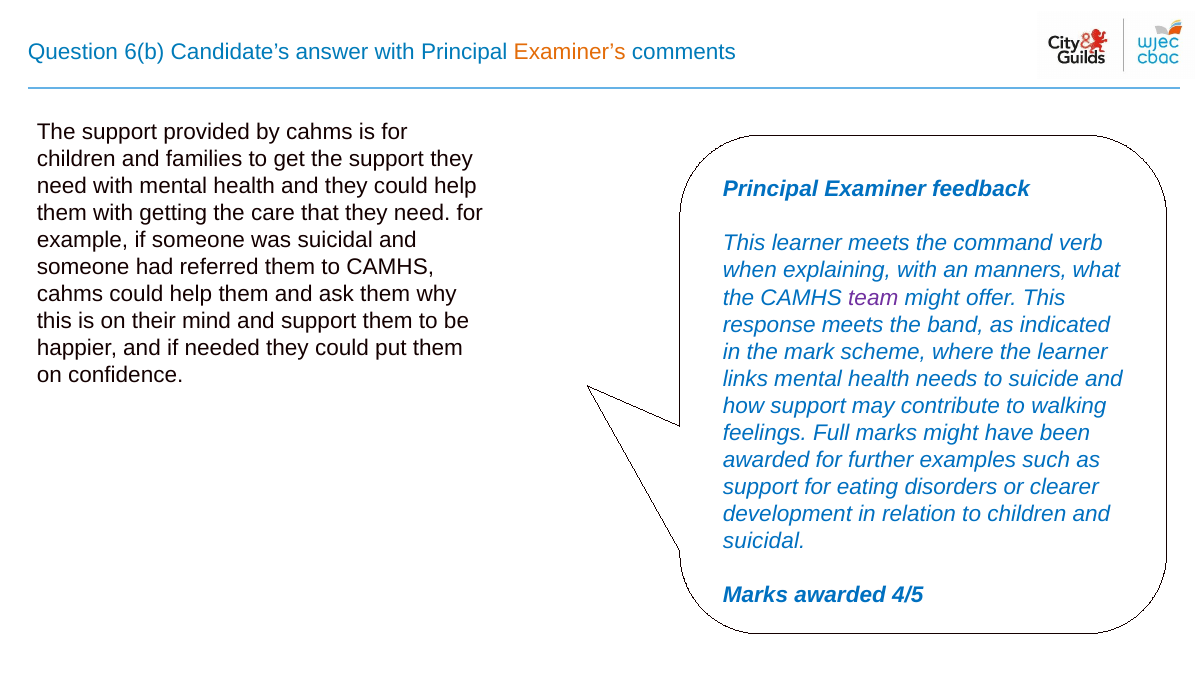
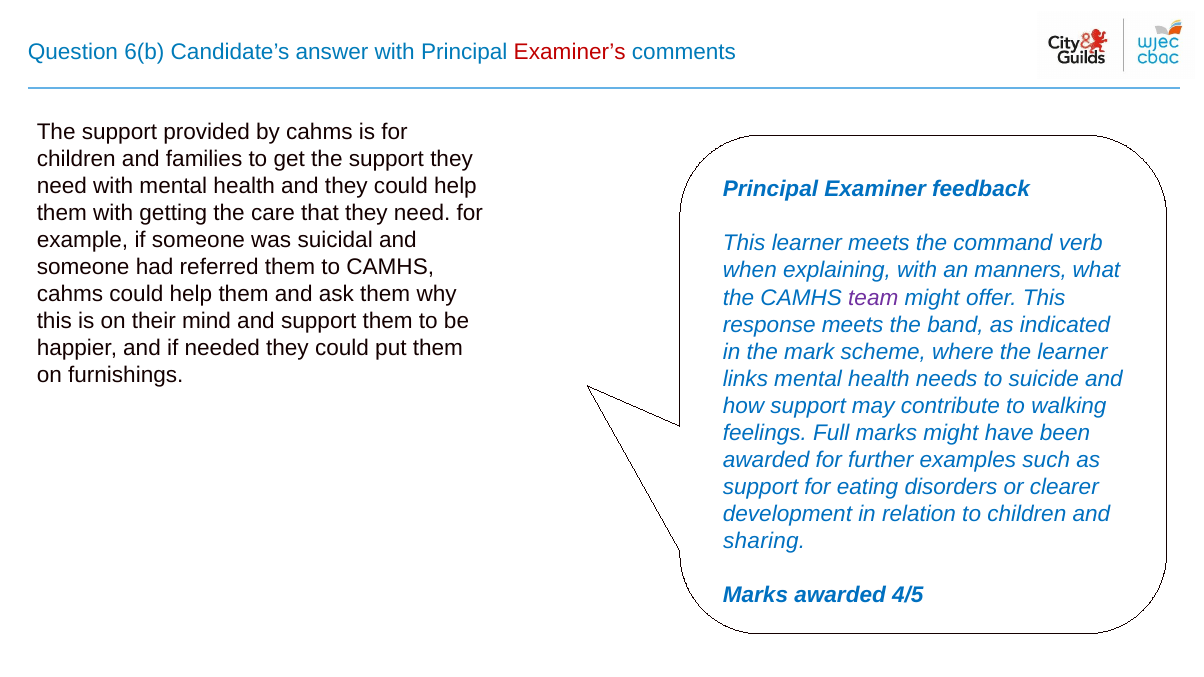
Examiner’s colour: orange -> red
confidence: confidence -> furnishings
suicidal at (764, 542): suicidal -> sharing
